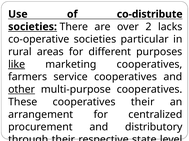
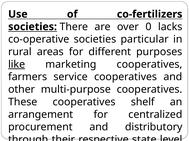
co-distribute: co-distribute -> co-fertilizers
2: 2 -> 0
other underline: present -> none
cooperatives their: their -> shelf
